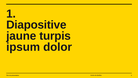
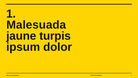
Diapositive: Diapositive -> Malesuada
